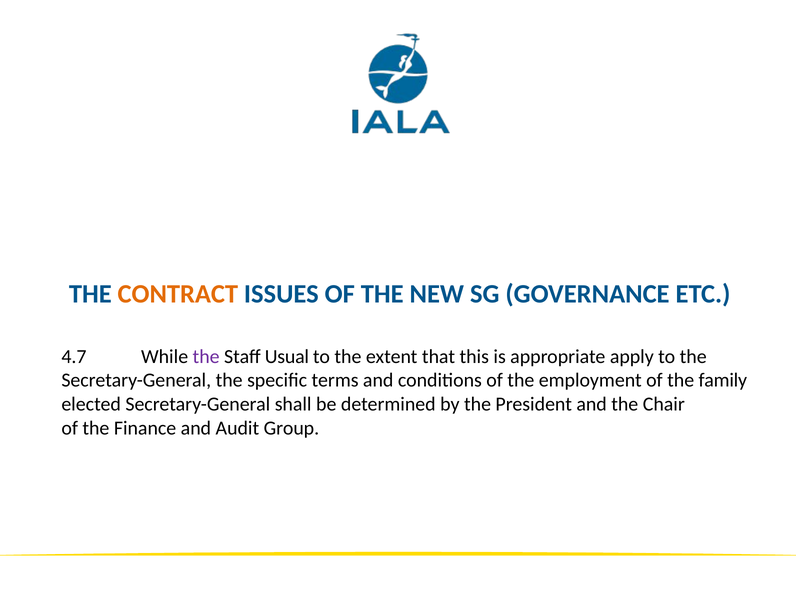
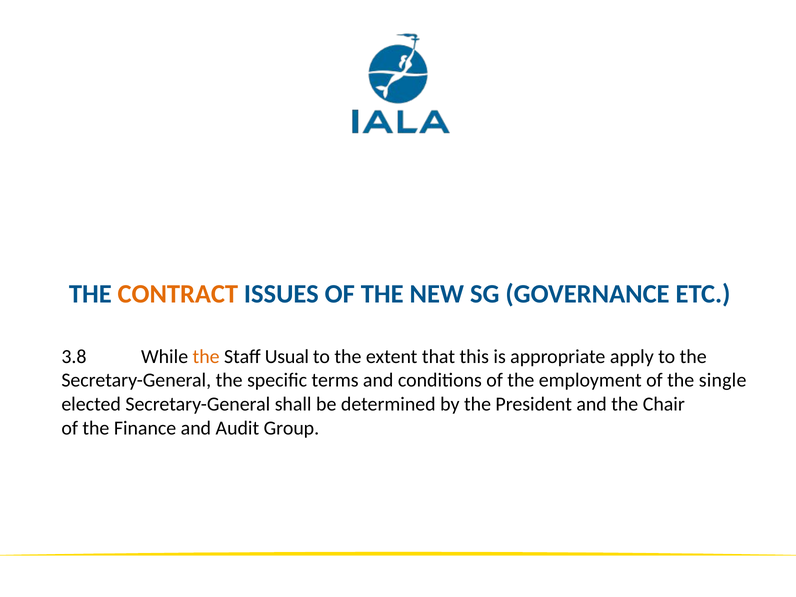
4.7: 4.7 -> 3.8
the at (206, 356) colour: purple -> orange
family: family -> single
